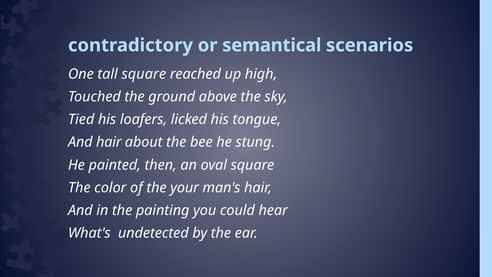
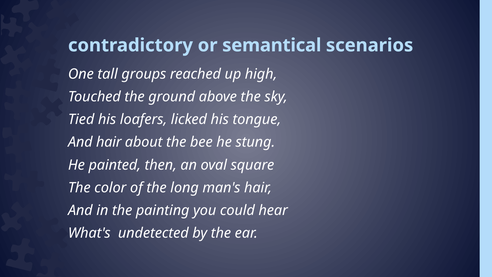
tall square: square -> groups
your: your -> long
